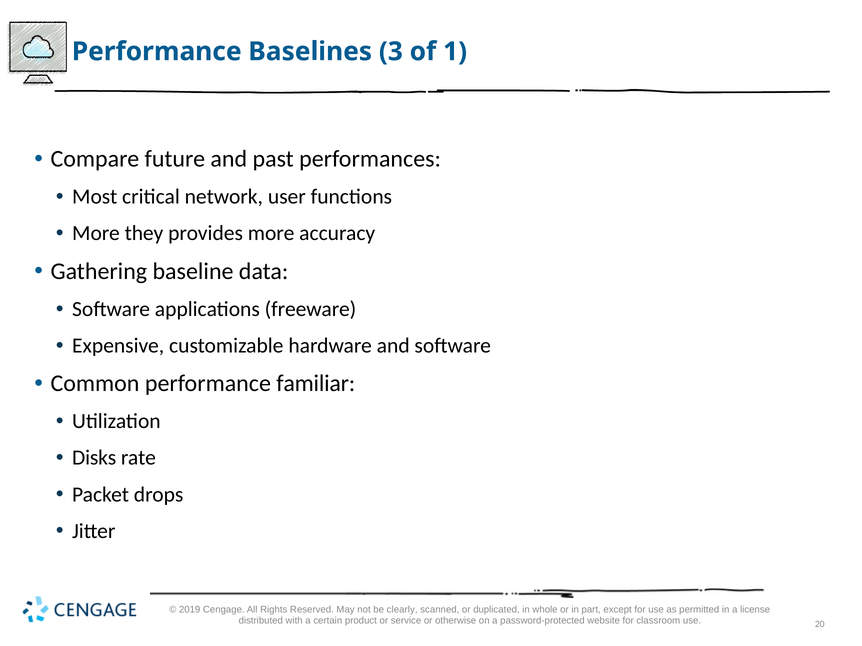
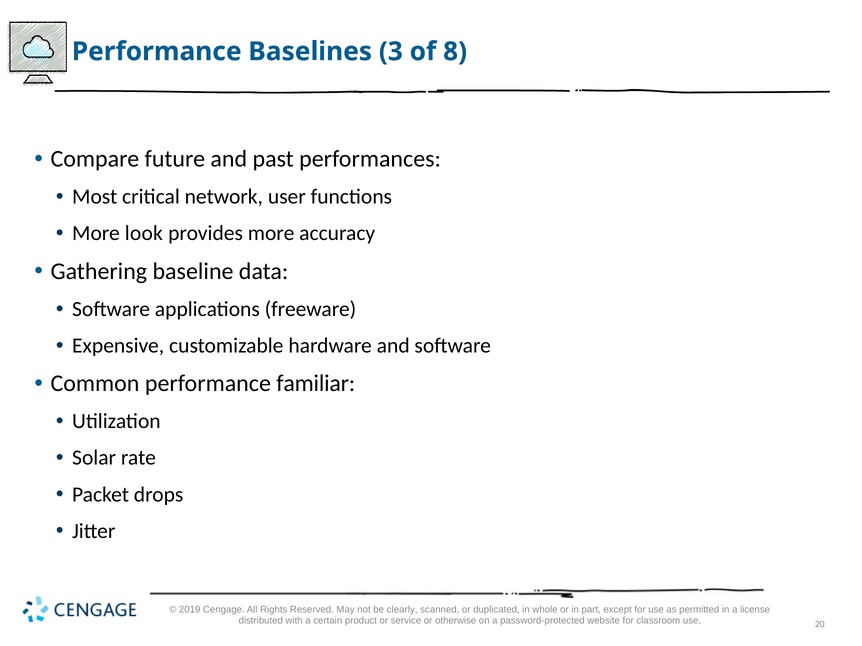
1: 1 -> 8
they: they -> look
Disks: Disks -> Solar
